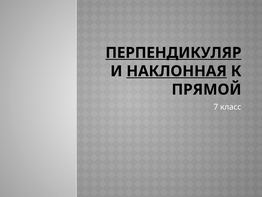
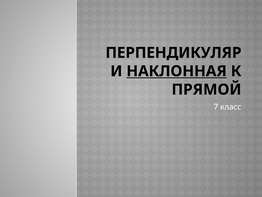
ПЕРПЕНДИКУЛЯР underline: present -> none
